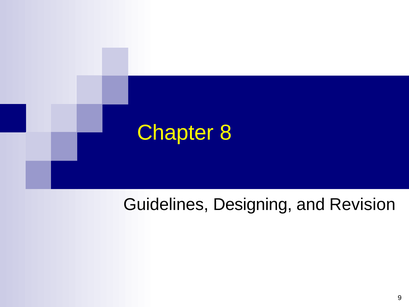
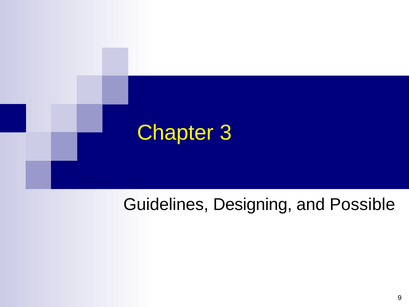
8: 8 -> 3
Revision: Revision -> Possible
